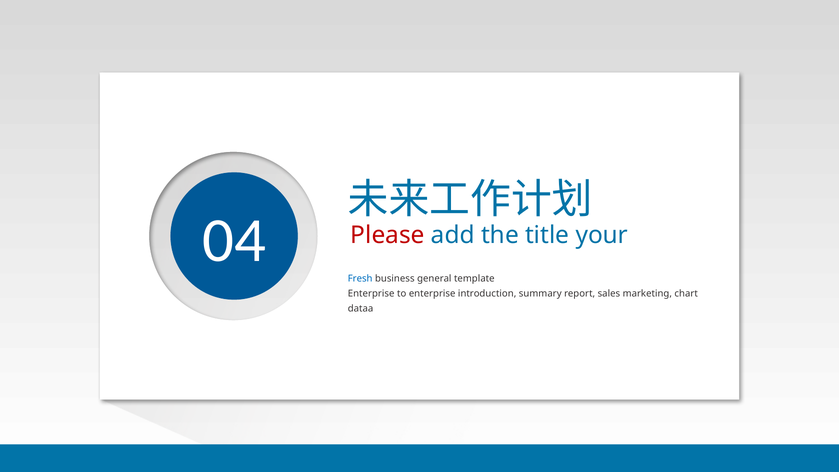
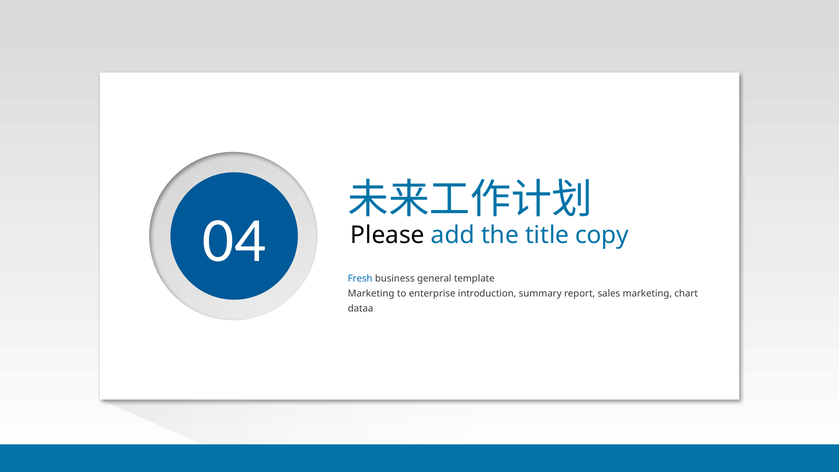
Please colour: red -> black
your: your -> copy
Enterprise at (371, 293): Enterprise -> Marketing
